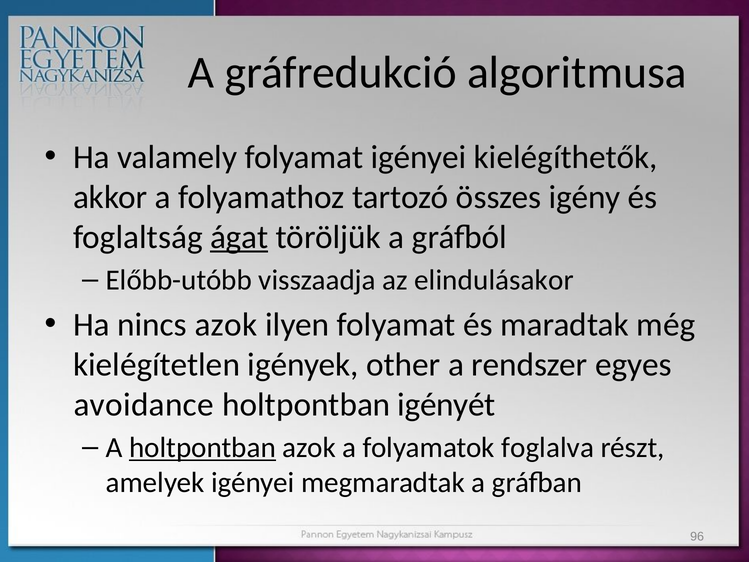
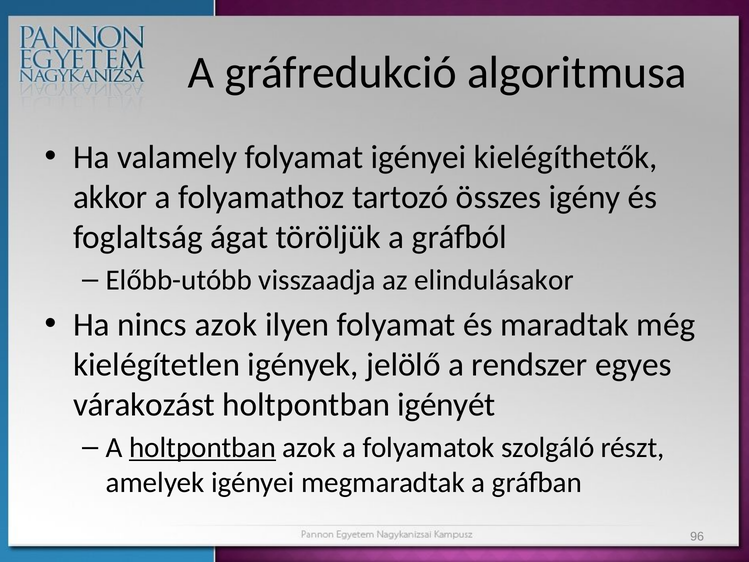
ágat underline: present -> none
other: other -> jelölő
avoidance: avoidance -> várakozást
foglalva: foglalva -> szolgáló
